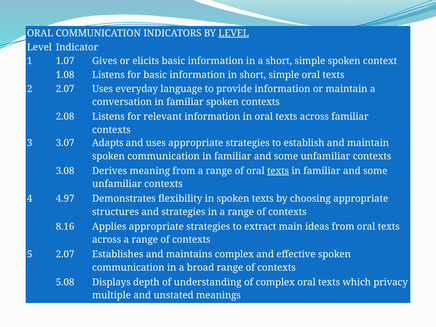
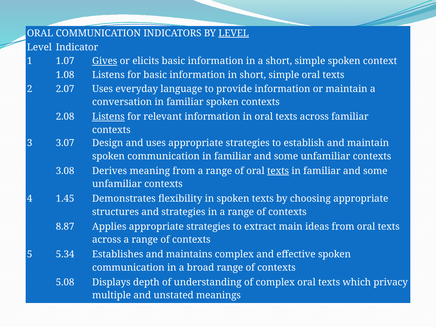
Gives underline: none -> present
Listens at (108, 117) underline: none -> present
Adapts: Adapts -> Design
4.97: 4.97 -> 1.45
8.16: 8.16 -> 8.87
5 2.07: 2.07 -> 5.34
